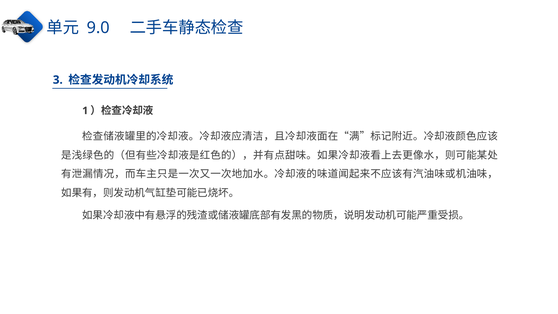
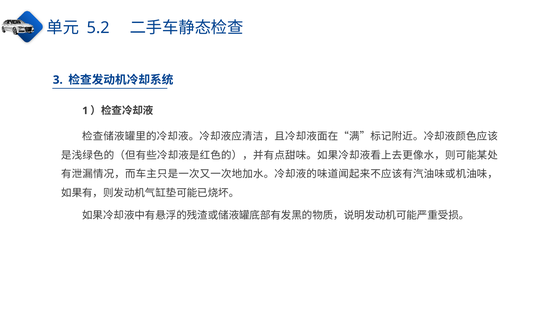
9.0: 9.0 -> 5.2
